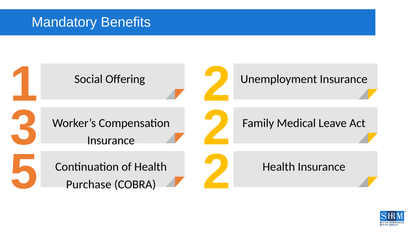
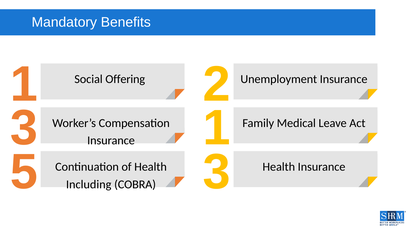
Insurance 2: 2 -> 1
Purchase: Purchase -> Including
COBRA 2: 2 -> 3
